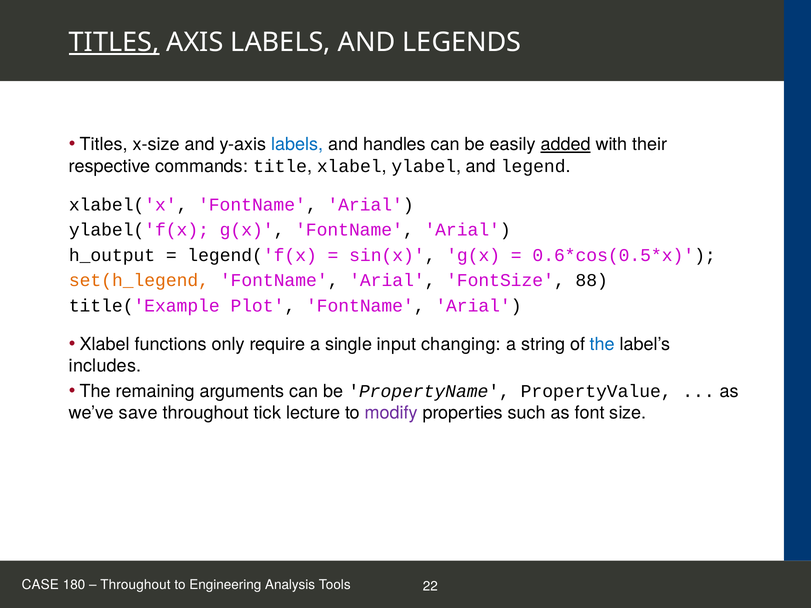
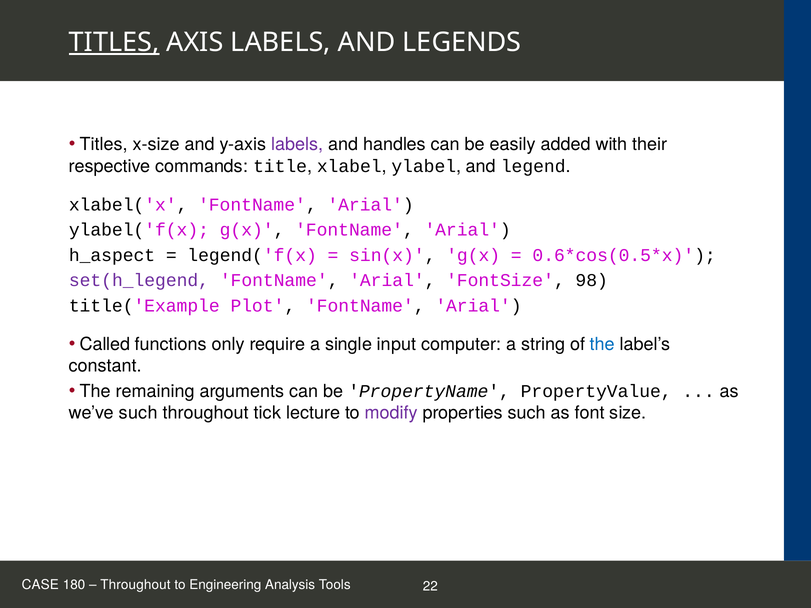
labels at (297, 145) colour: blue -> purple
added underline: present -> none
h_output: h_output -> h_aspect
set(h_legend colour: orange -> purple
88: 88 -> 98
Xlabel at (105, 345): Xlabel -> Called
changing: changing -> computer
includes: includes -> constant
we’ve save: save -> such
